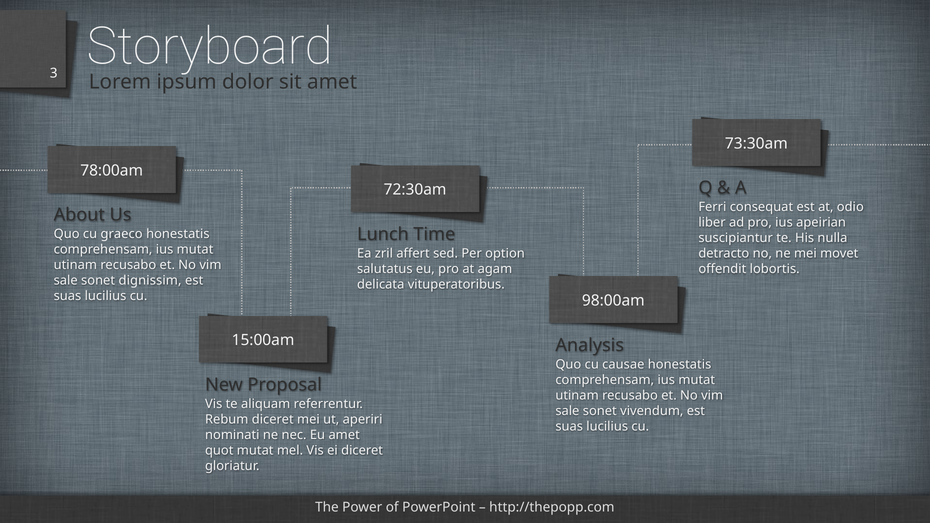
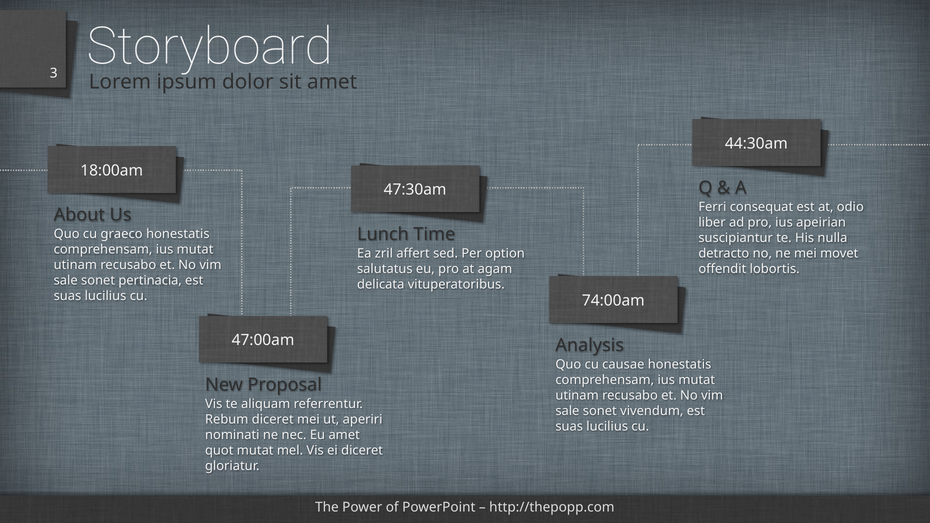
73:30am: 73:30am -> 44:30am
78:00am: 78:00am -> 18:00am
72:30am: 72:30am -> 47:30am
dignissim: dignissim -> pertinacia
98:00am: 98:00am -> 74:00am
15:00am: 15:00am -> 47:00am
